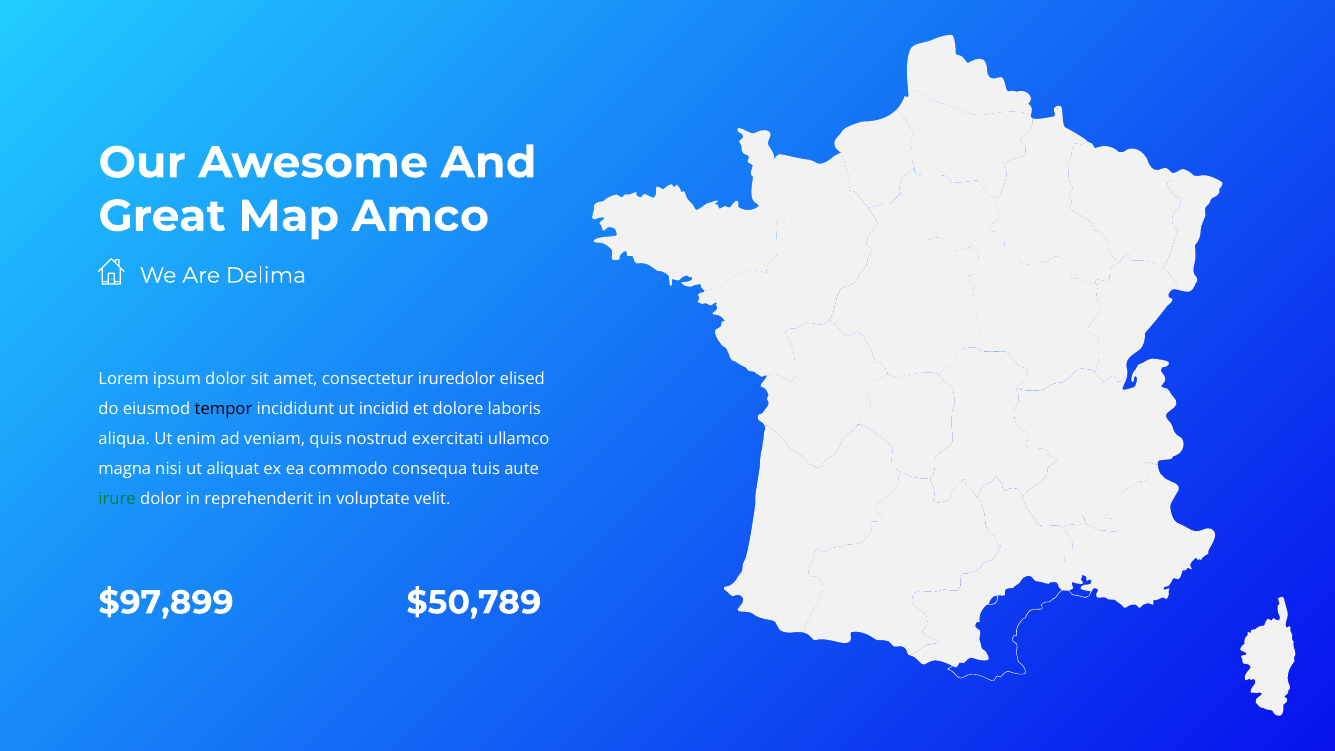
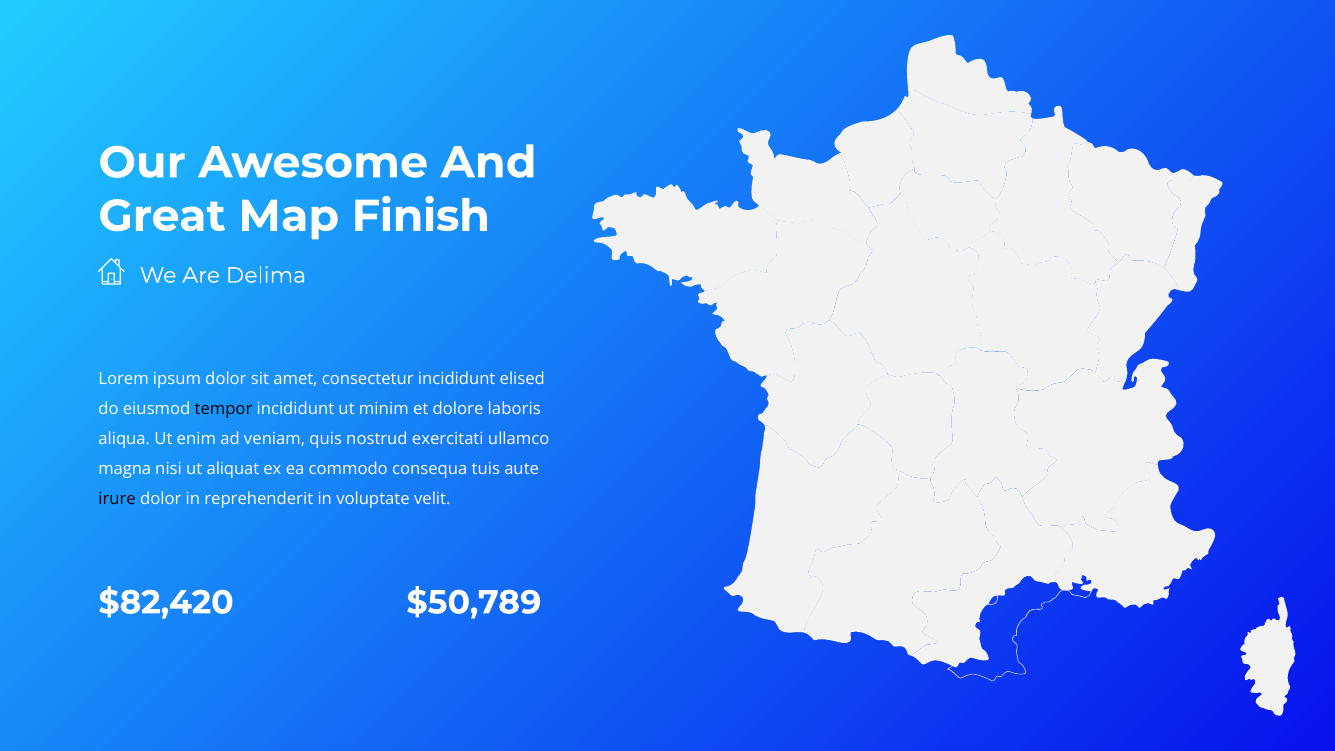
Amco: Amco -> Finish
consectetur iruredolor: iruredolor -> incididunt
incidid: incidid -> minim
irure colour: green -> black
$97,899: $97,899 -> $82,420
